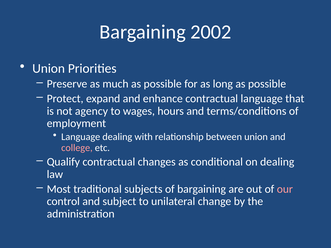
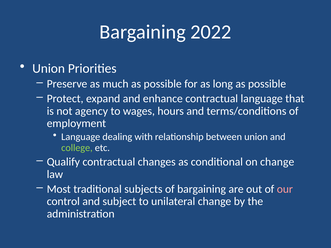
2002: 2002 -> 2022
college colour: pink -> light green
on dealing: dealing -> change
